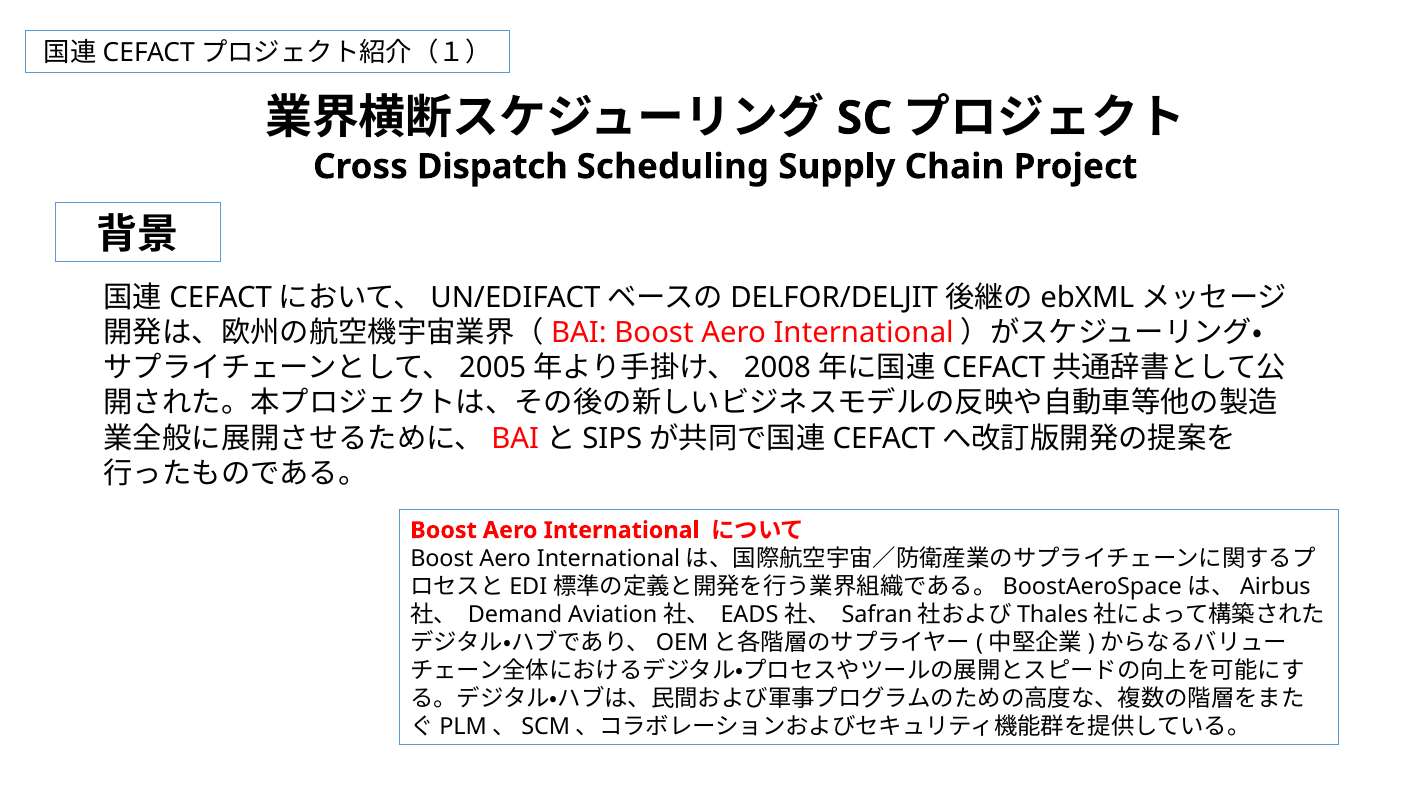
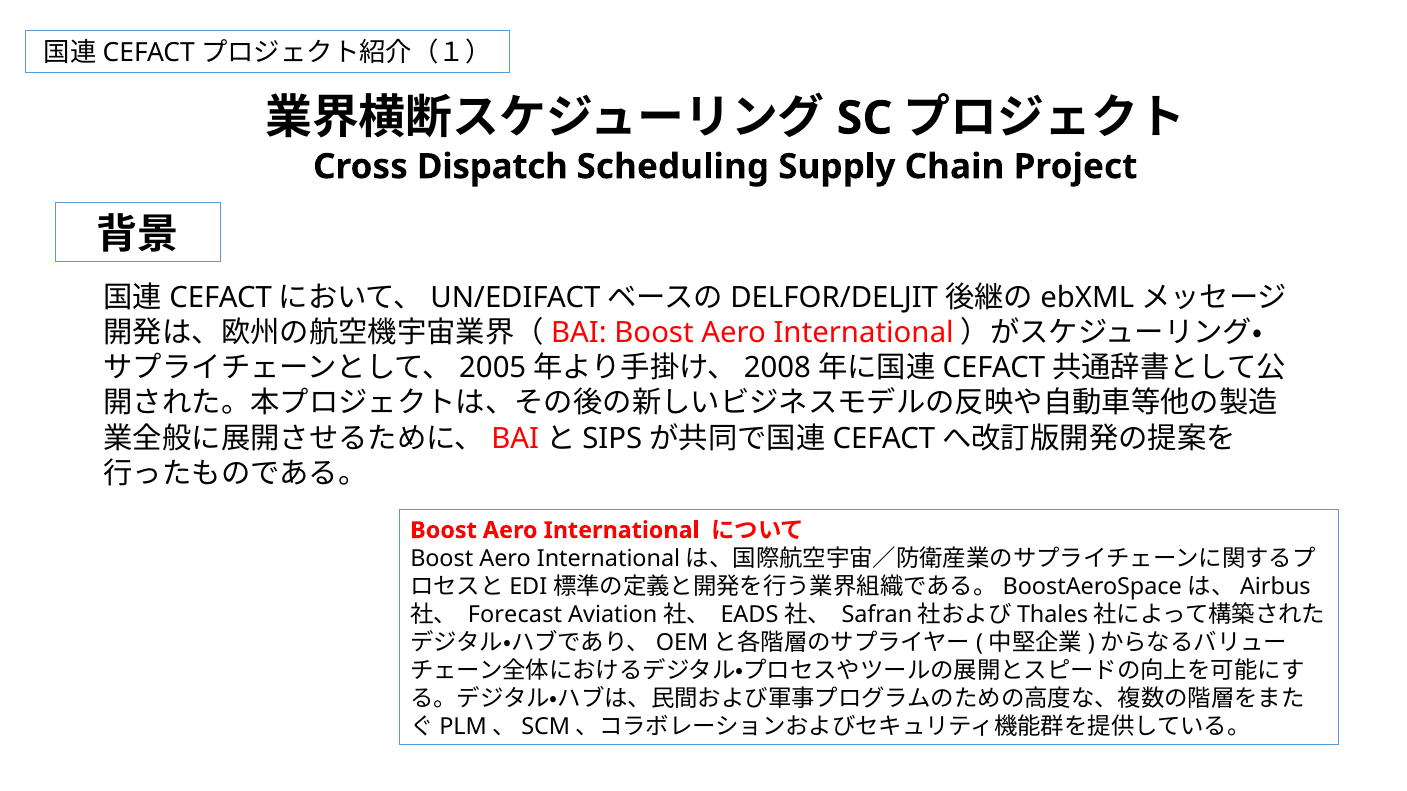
Demand: Demand -> Forecast
